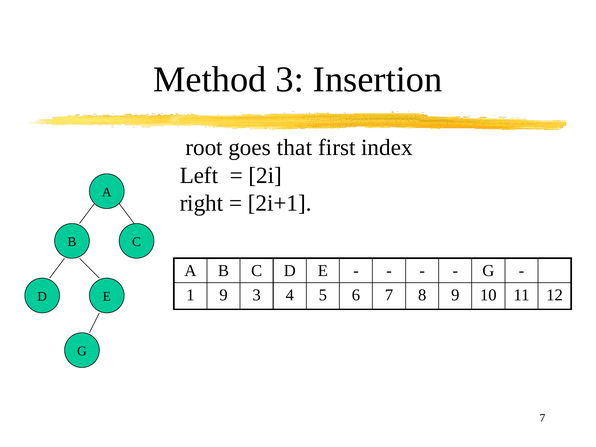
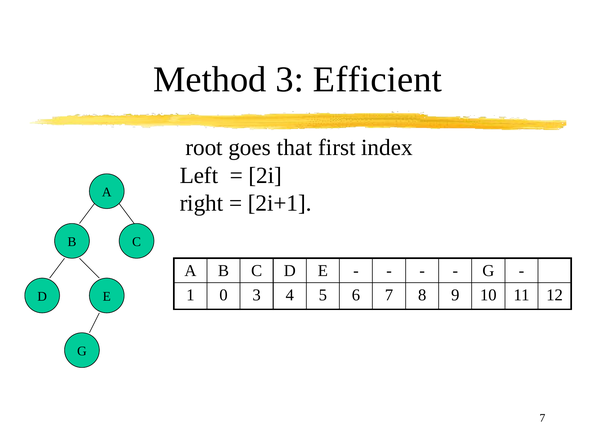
Insertion: Insertion -> Efficient
1 9: 9 -> 0
